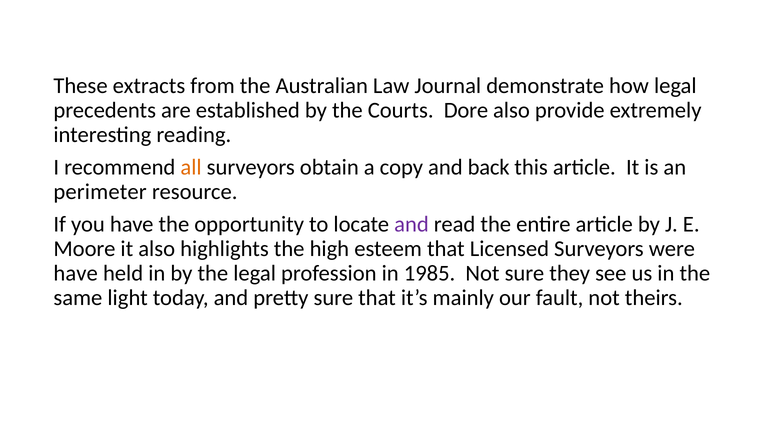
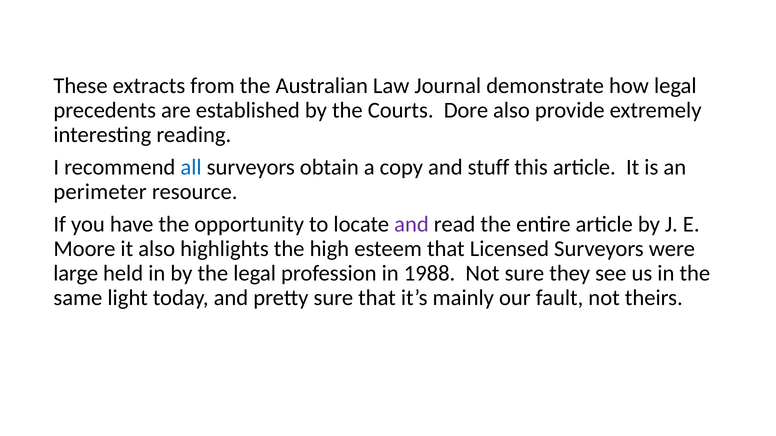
all colour: orange -> blue
back: back -> stuff
have at (76, 273): have -> large
1985: 1985 -> 1988
